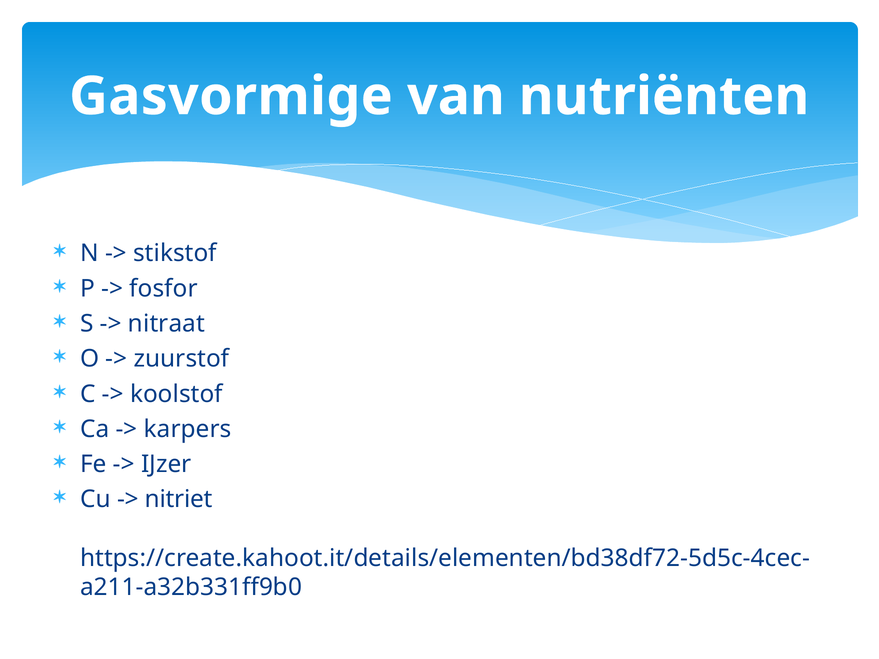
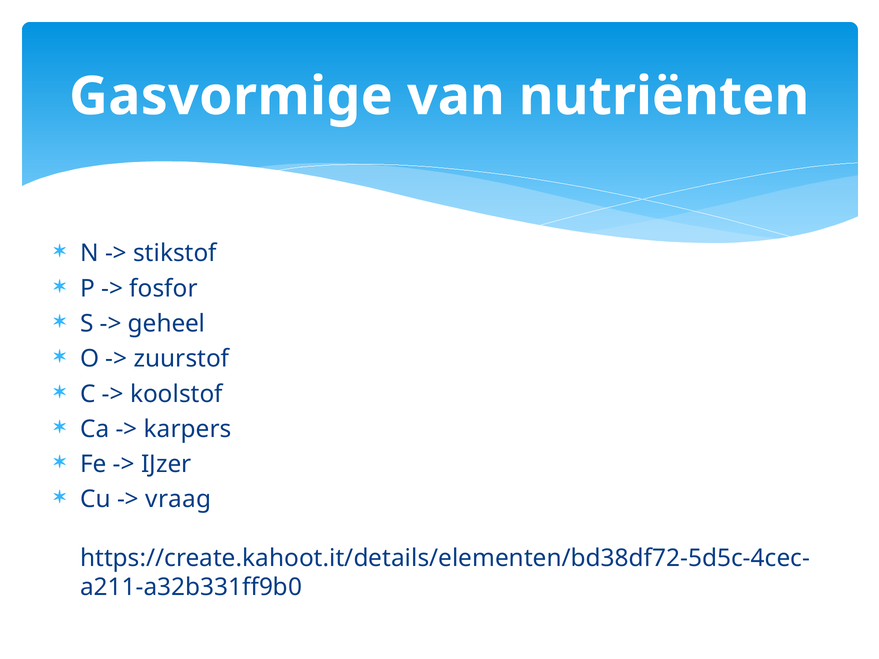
nitraat: nitraat -> geheel
nitriet: nitriet -> vraag
